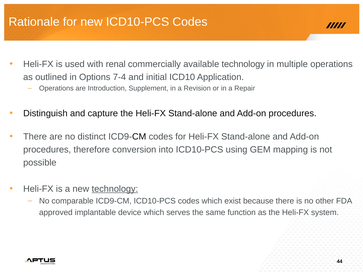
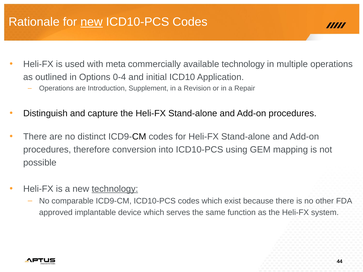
new at (92, 22) underline: none -> present
renal: renal -> meta
7-4: 7-4 -> 0-4
